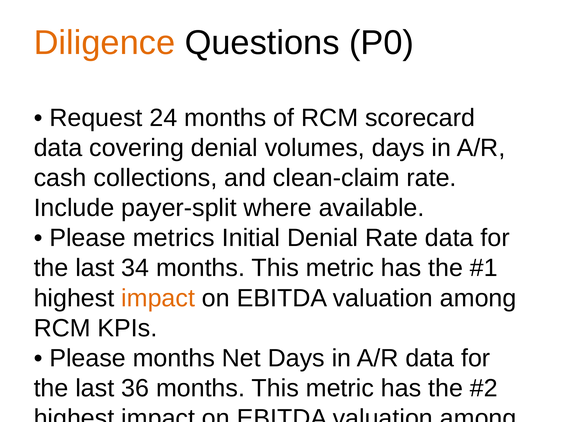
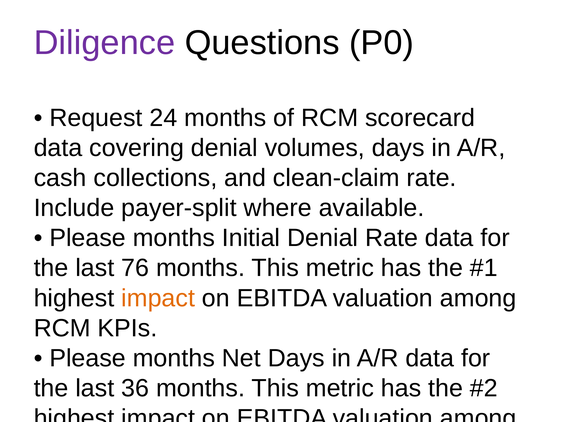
Diligence colour: orange -> purple
metrics at (174, 238): metrics -> months
34: 34 -> 76
